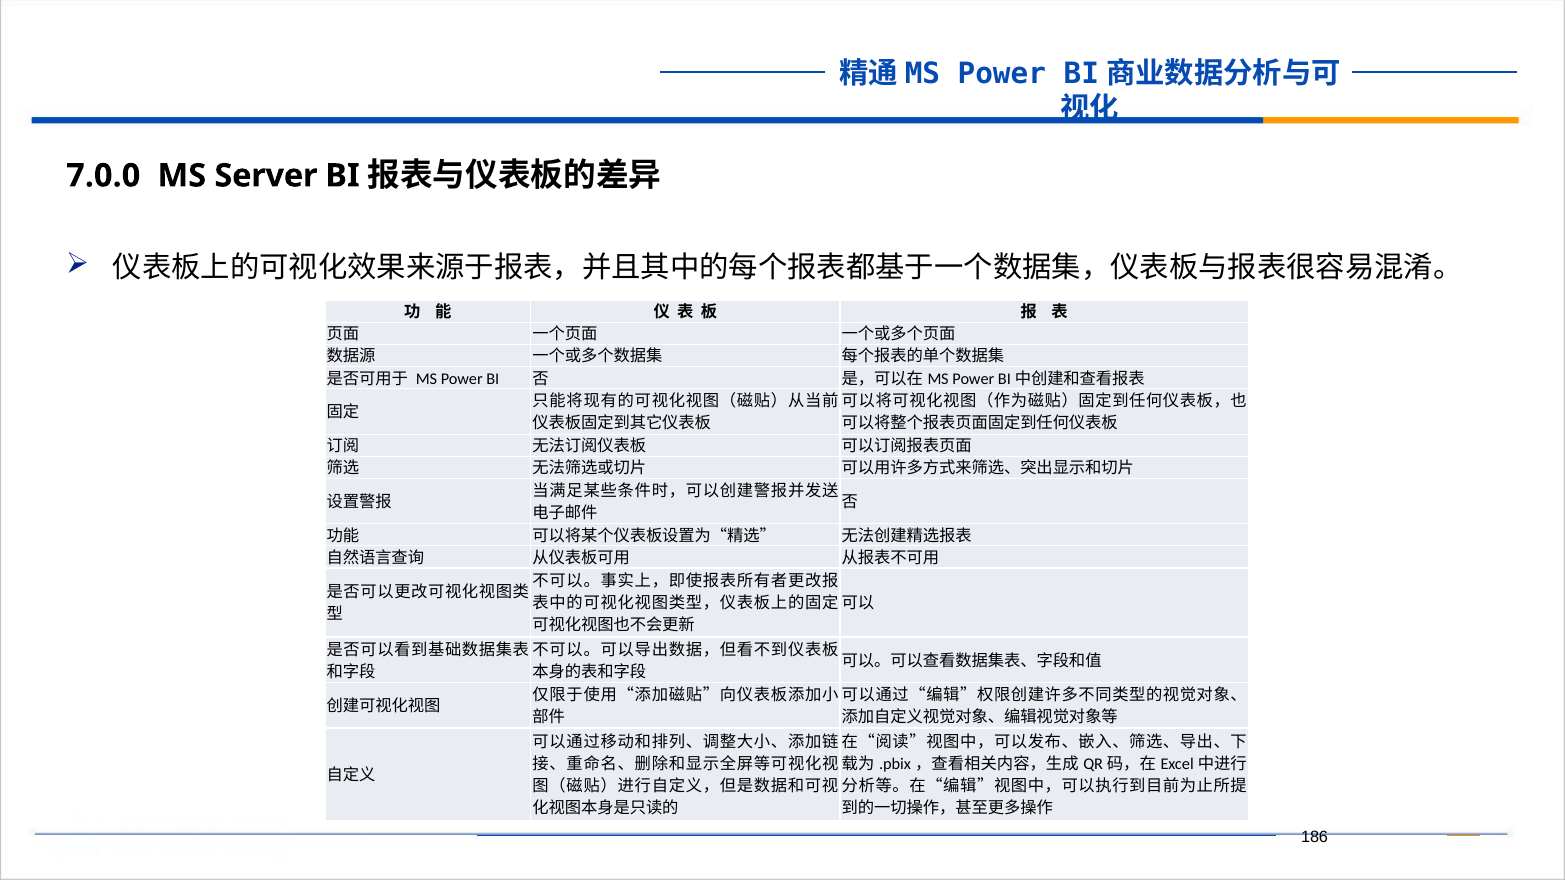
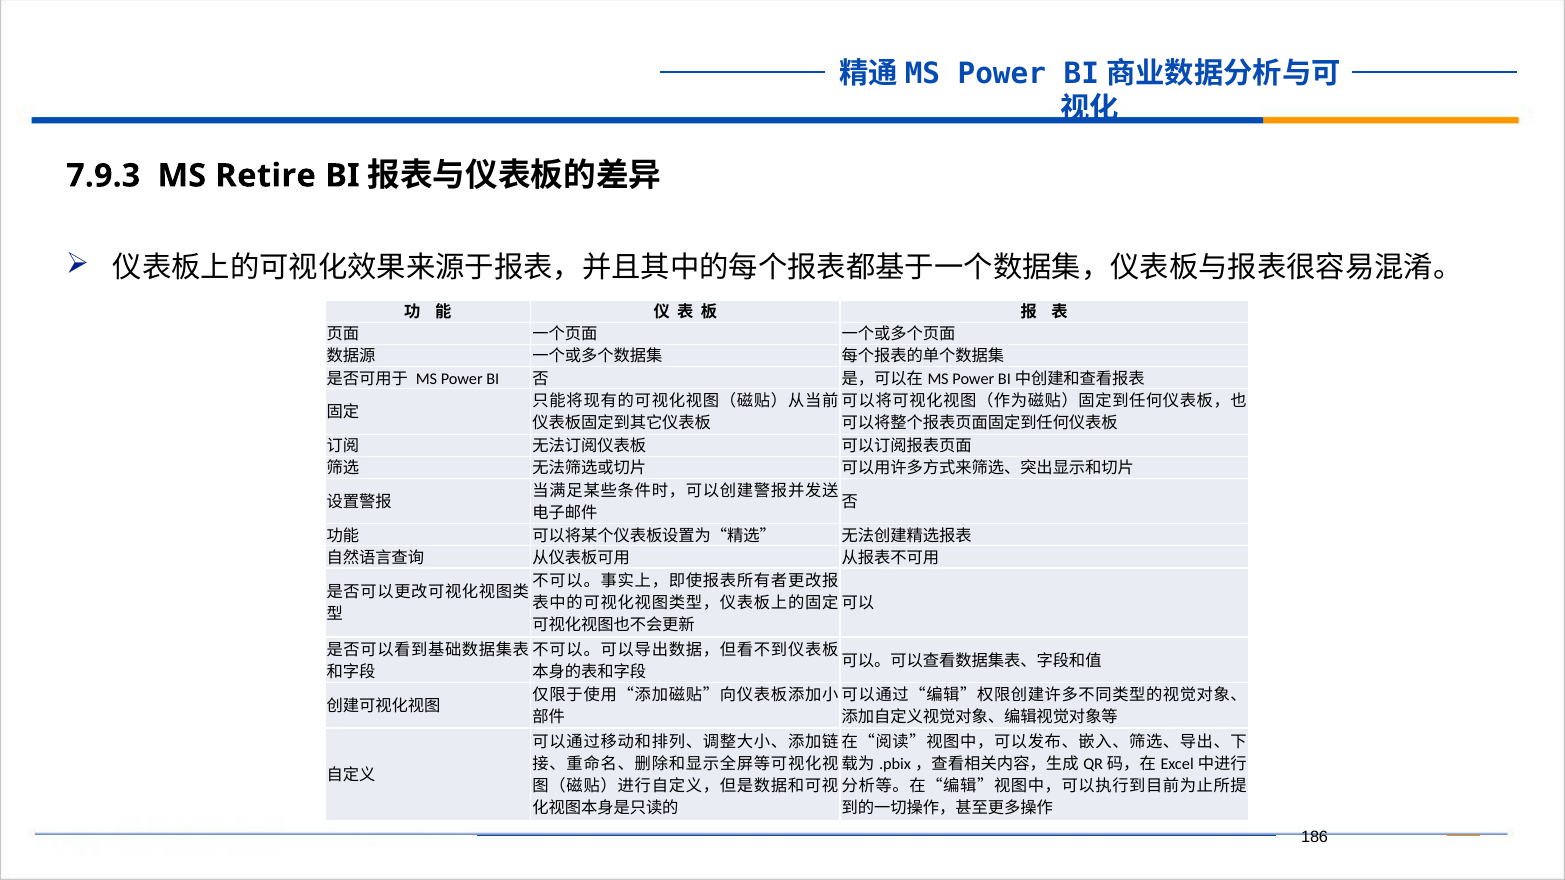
7.0.0: 7.0.0 -> 7.9.3
Server: Server -> Retire
